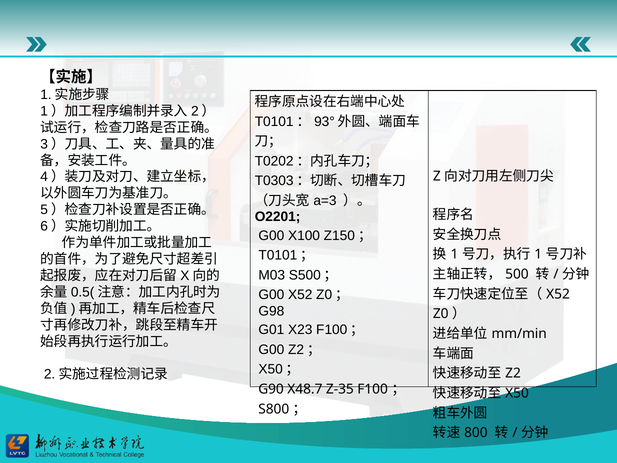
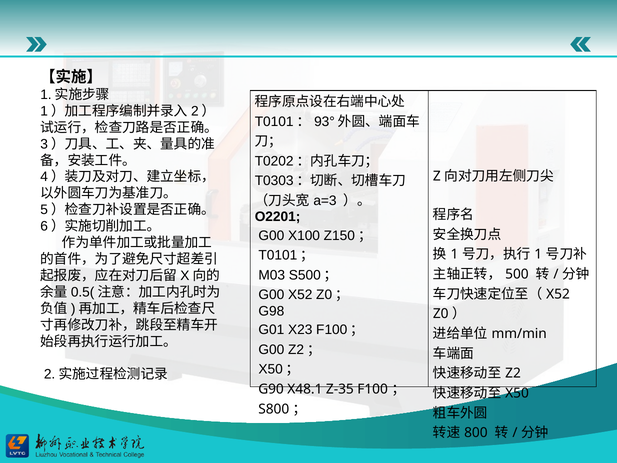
X48.7: X48.7 -> X48.1
